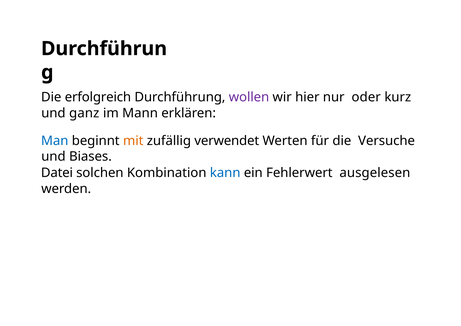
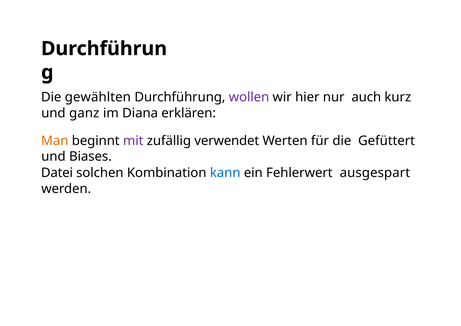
erfolgreich: erfolgreich -> gewählten
oder: oder -> auch
Mann: Mann -> Diana
Man colour: blue -> orange
mit colour: orange -> purple
Versuche: Versuche -> Gefüttert
ausgelesen: ausgelesen -> ausgespart
